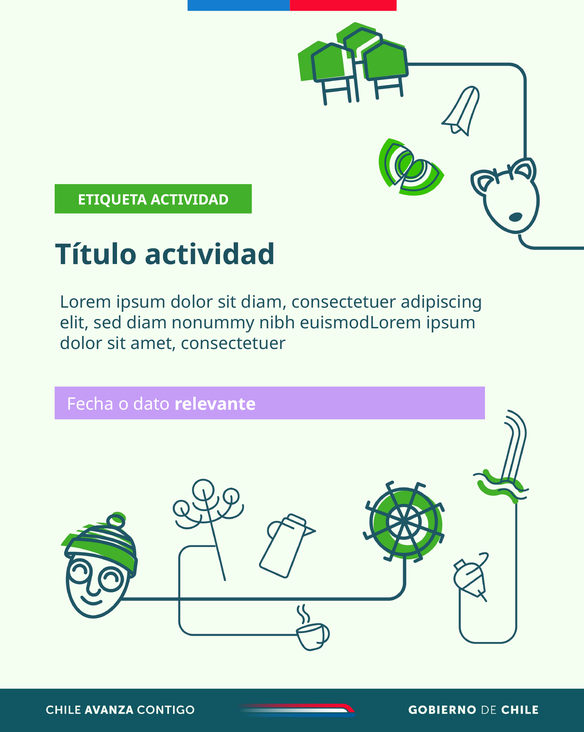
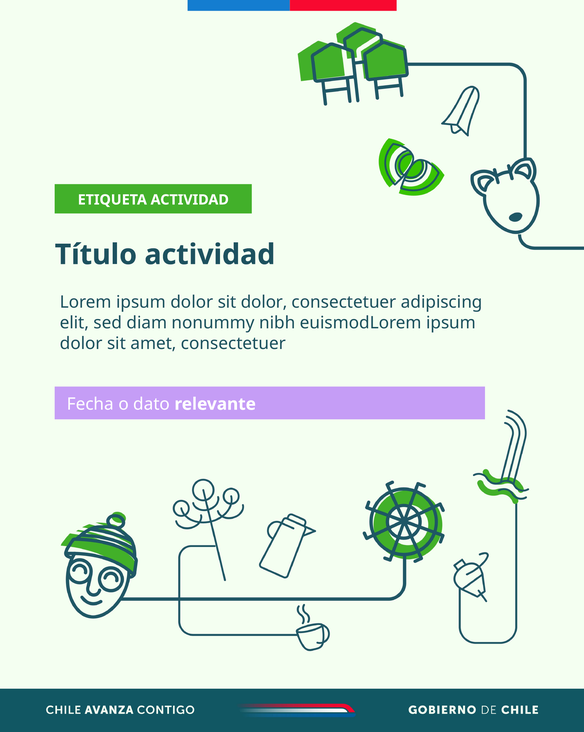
sit diam: diam -> dolor
